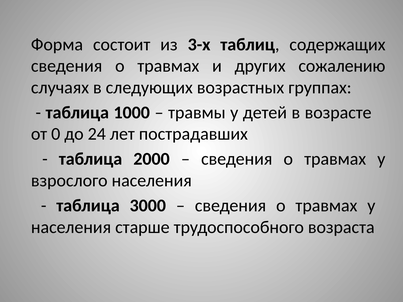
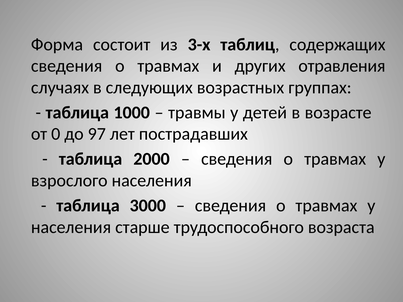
сожалению: сожалению -> отравления
24: 24 -> 97
